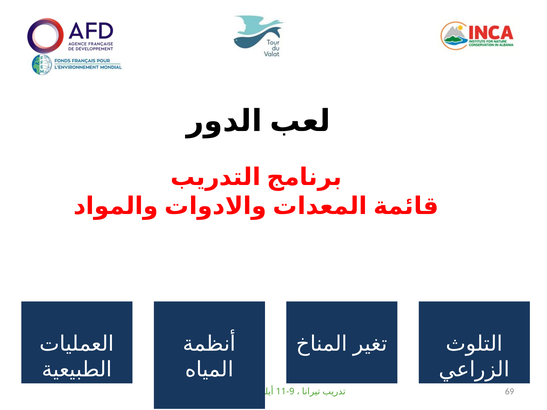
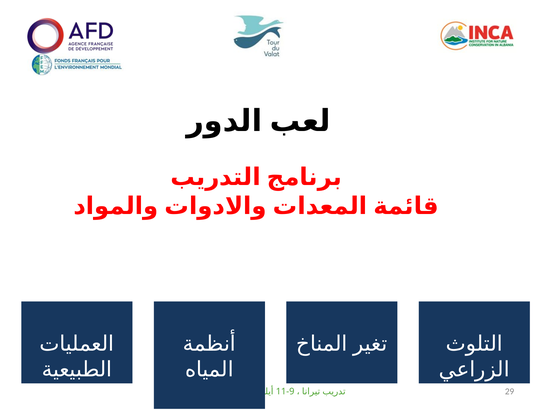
69: 69 -> 29
